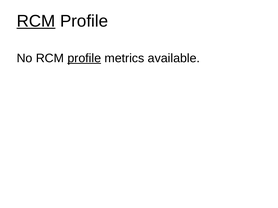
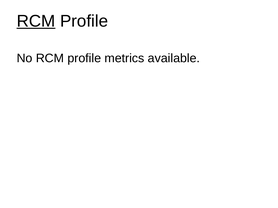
profile at (84, 58) underline: present -> none
